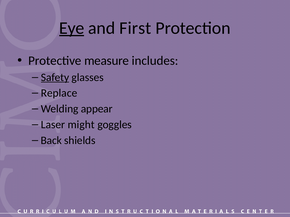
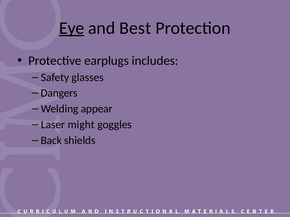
First: First -> Best
measure: measure -> earplugs
Safety underline: present -> none
Replace: Replace -> Dangers
